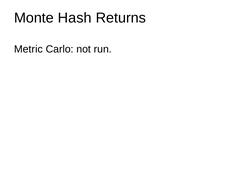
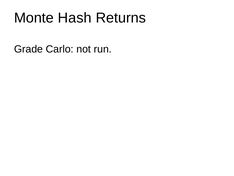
Metric: Metric -> Grade
